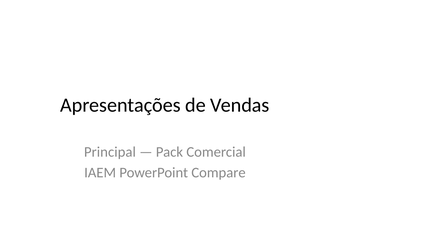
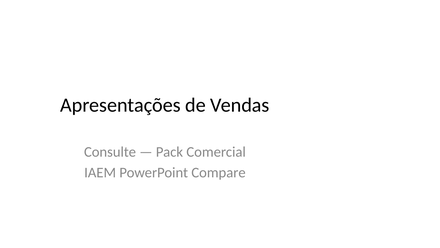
Principal: Principal -> Consulte
